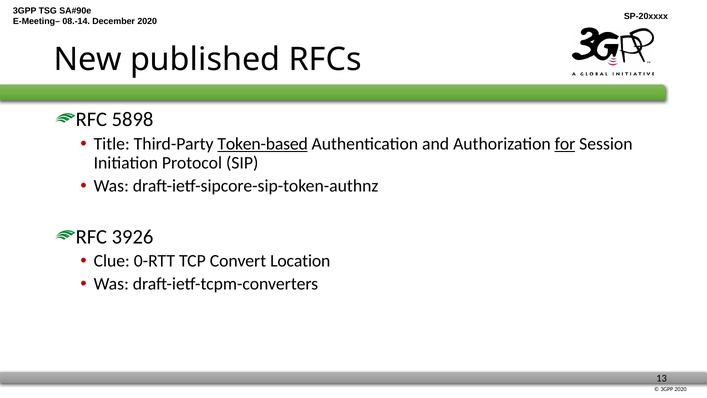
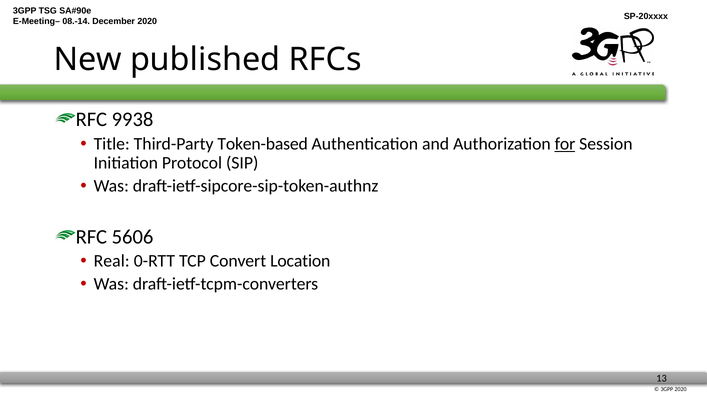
5898: 5898 -> 9938
Token-based underline: present -> none
3926: 3926 -> 5606
Clue: Clue -> Real
